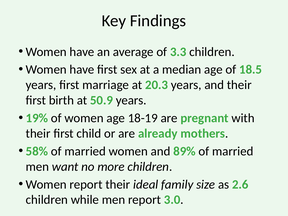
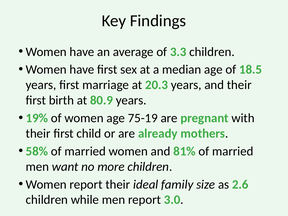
50.9: 50.9 -> 80.9
18-19: 18-19 -> 75-19
89%: 89% -> 81%
